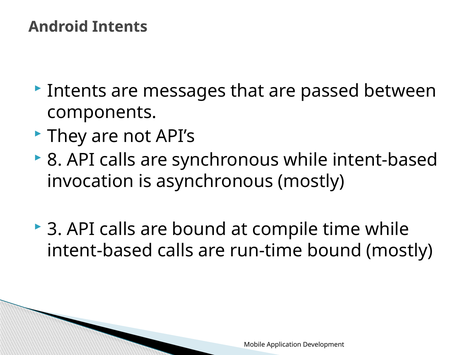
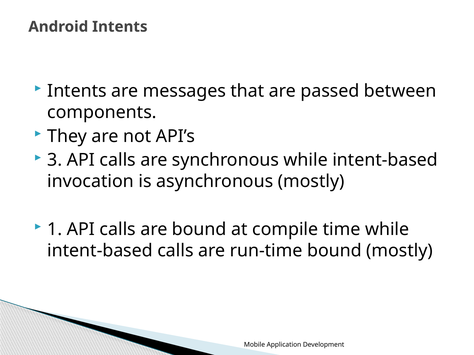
8: 8 -> 3
3: 3 -> 1
